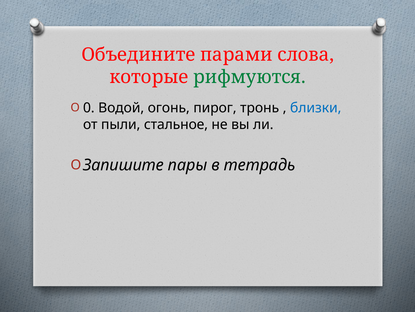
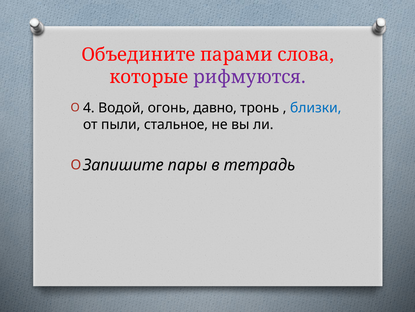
рифмуются colour: green -> purple
0: 0 -> 4
пирог: пирог -> давно
